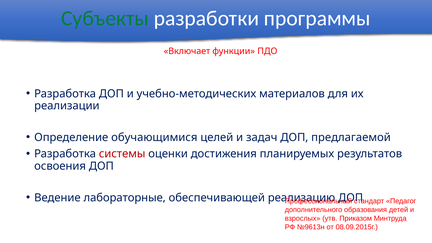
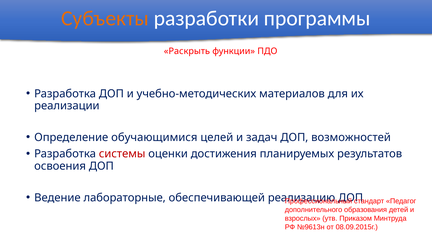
Субъекты colour: green -> orange
Включает: Включает -> Раскрыть
предлагаемой: предлагаемой -> возможностей
